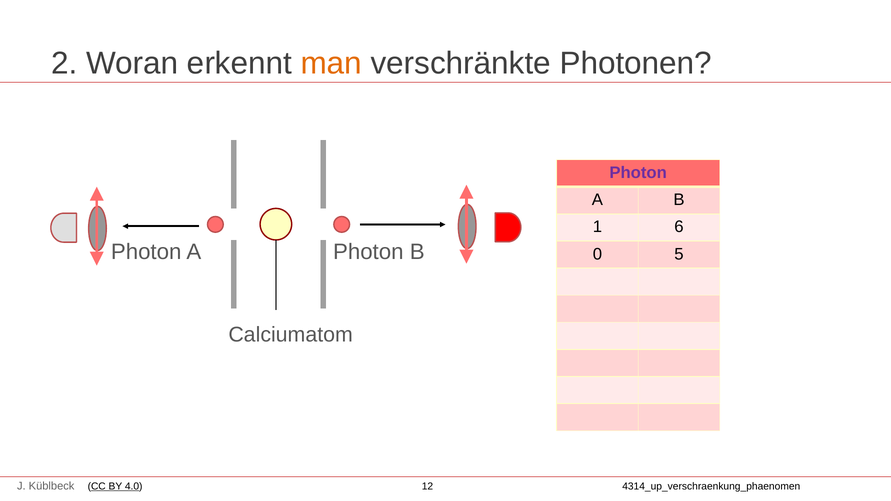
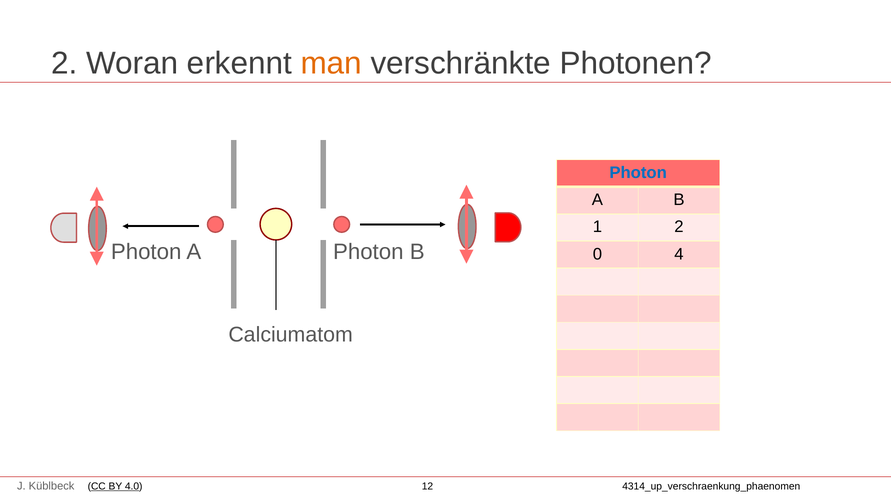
Photon at (638, 173) colour: purple -> blue
1 6: 6 -> 2
5: 5 -> 4
